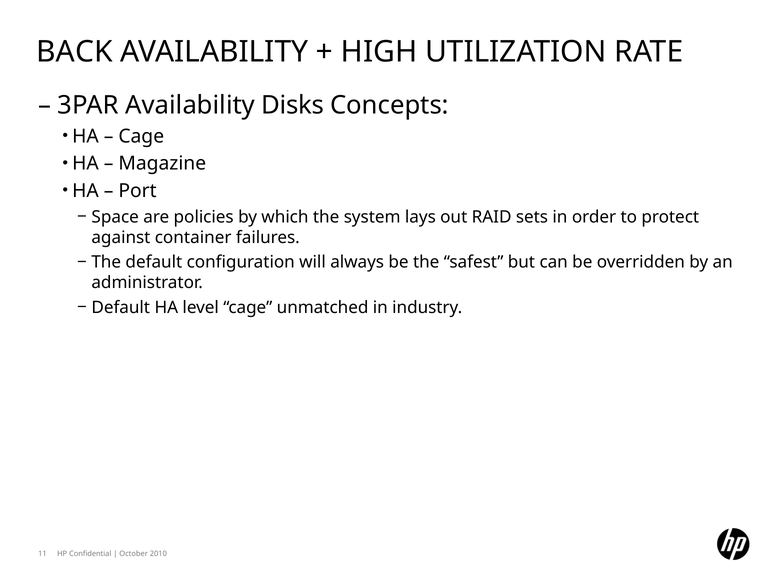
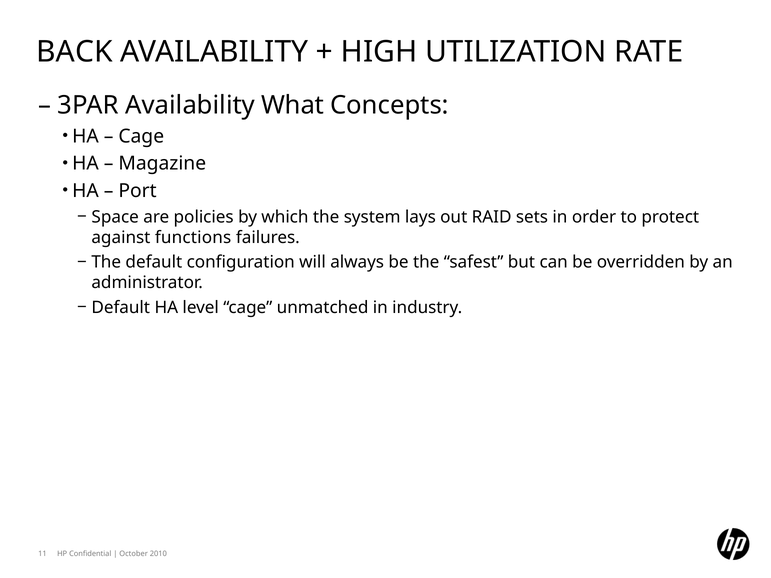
Disks: Disks -> What
container: container -> functions
